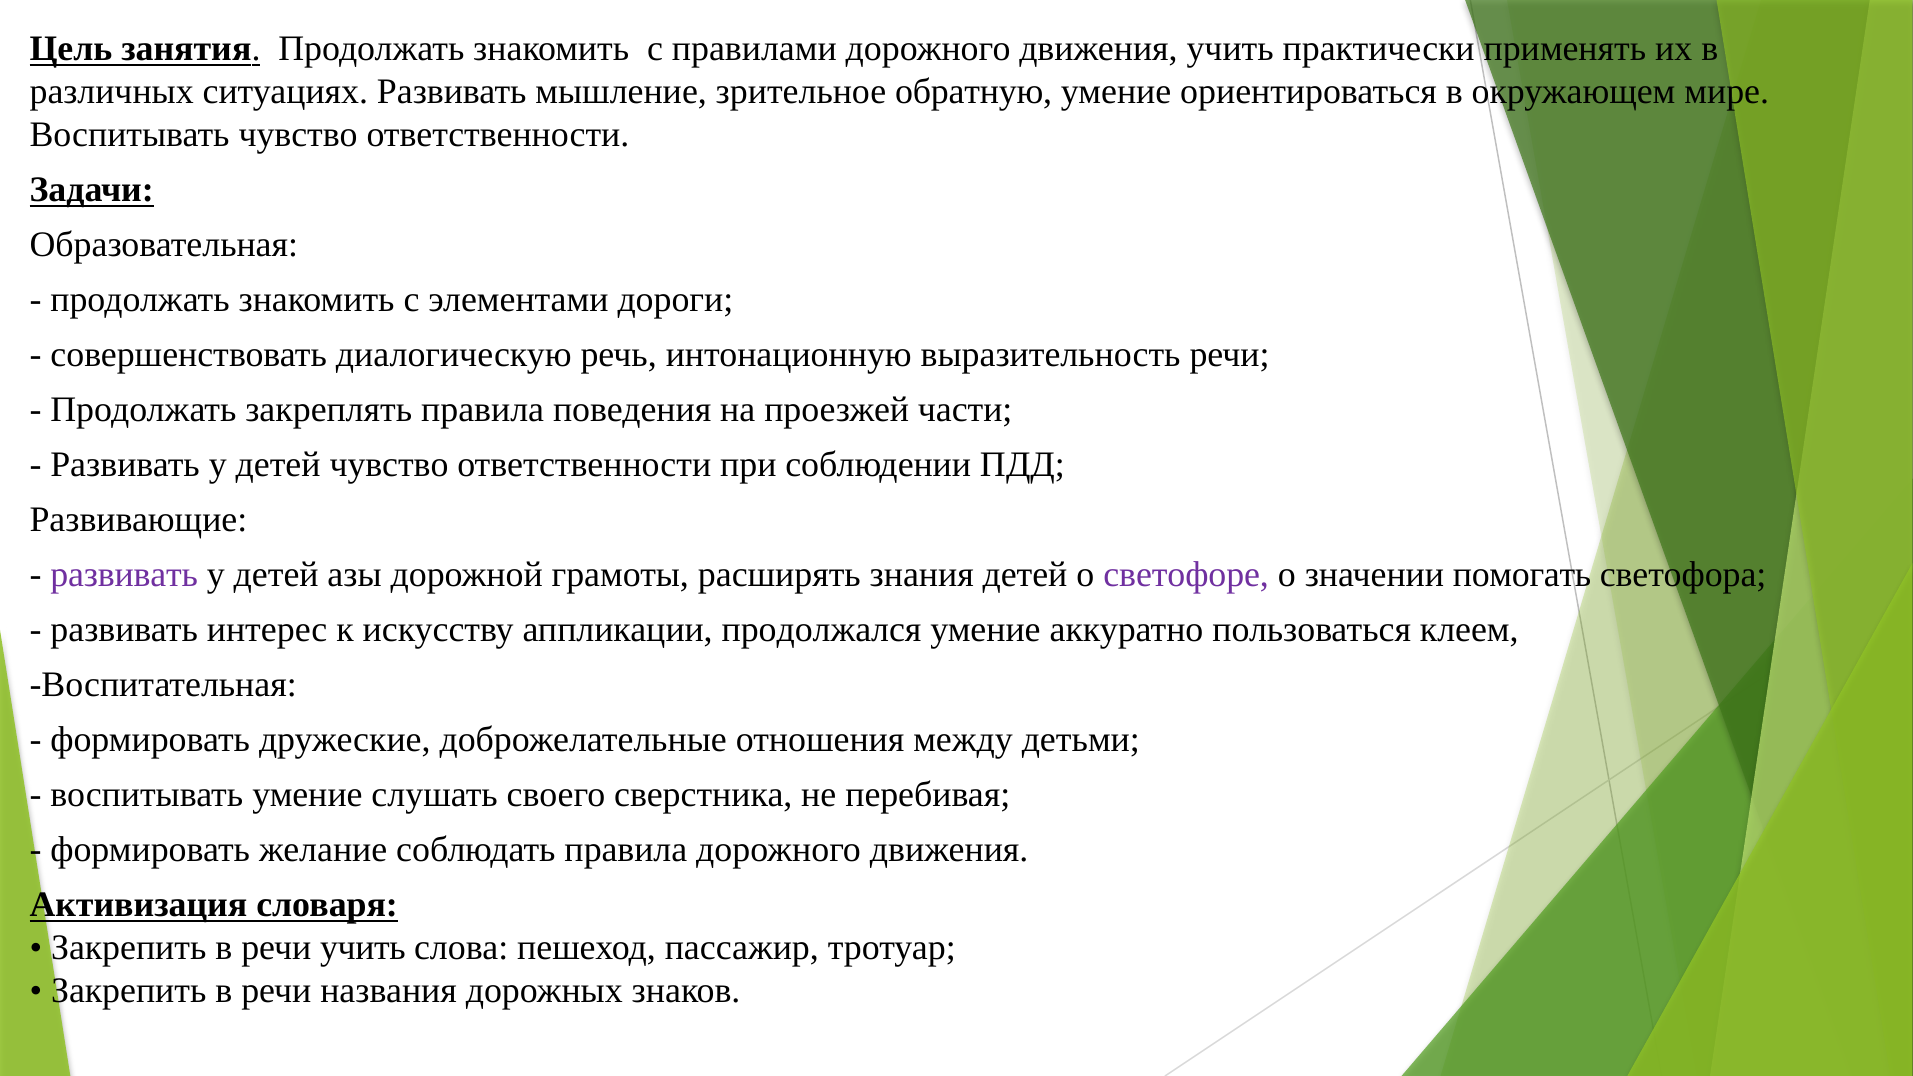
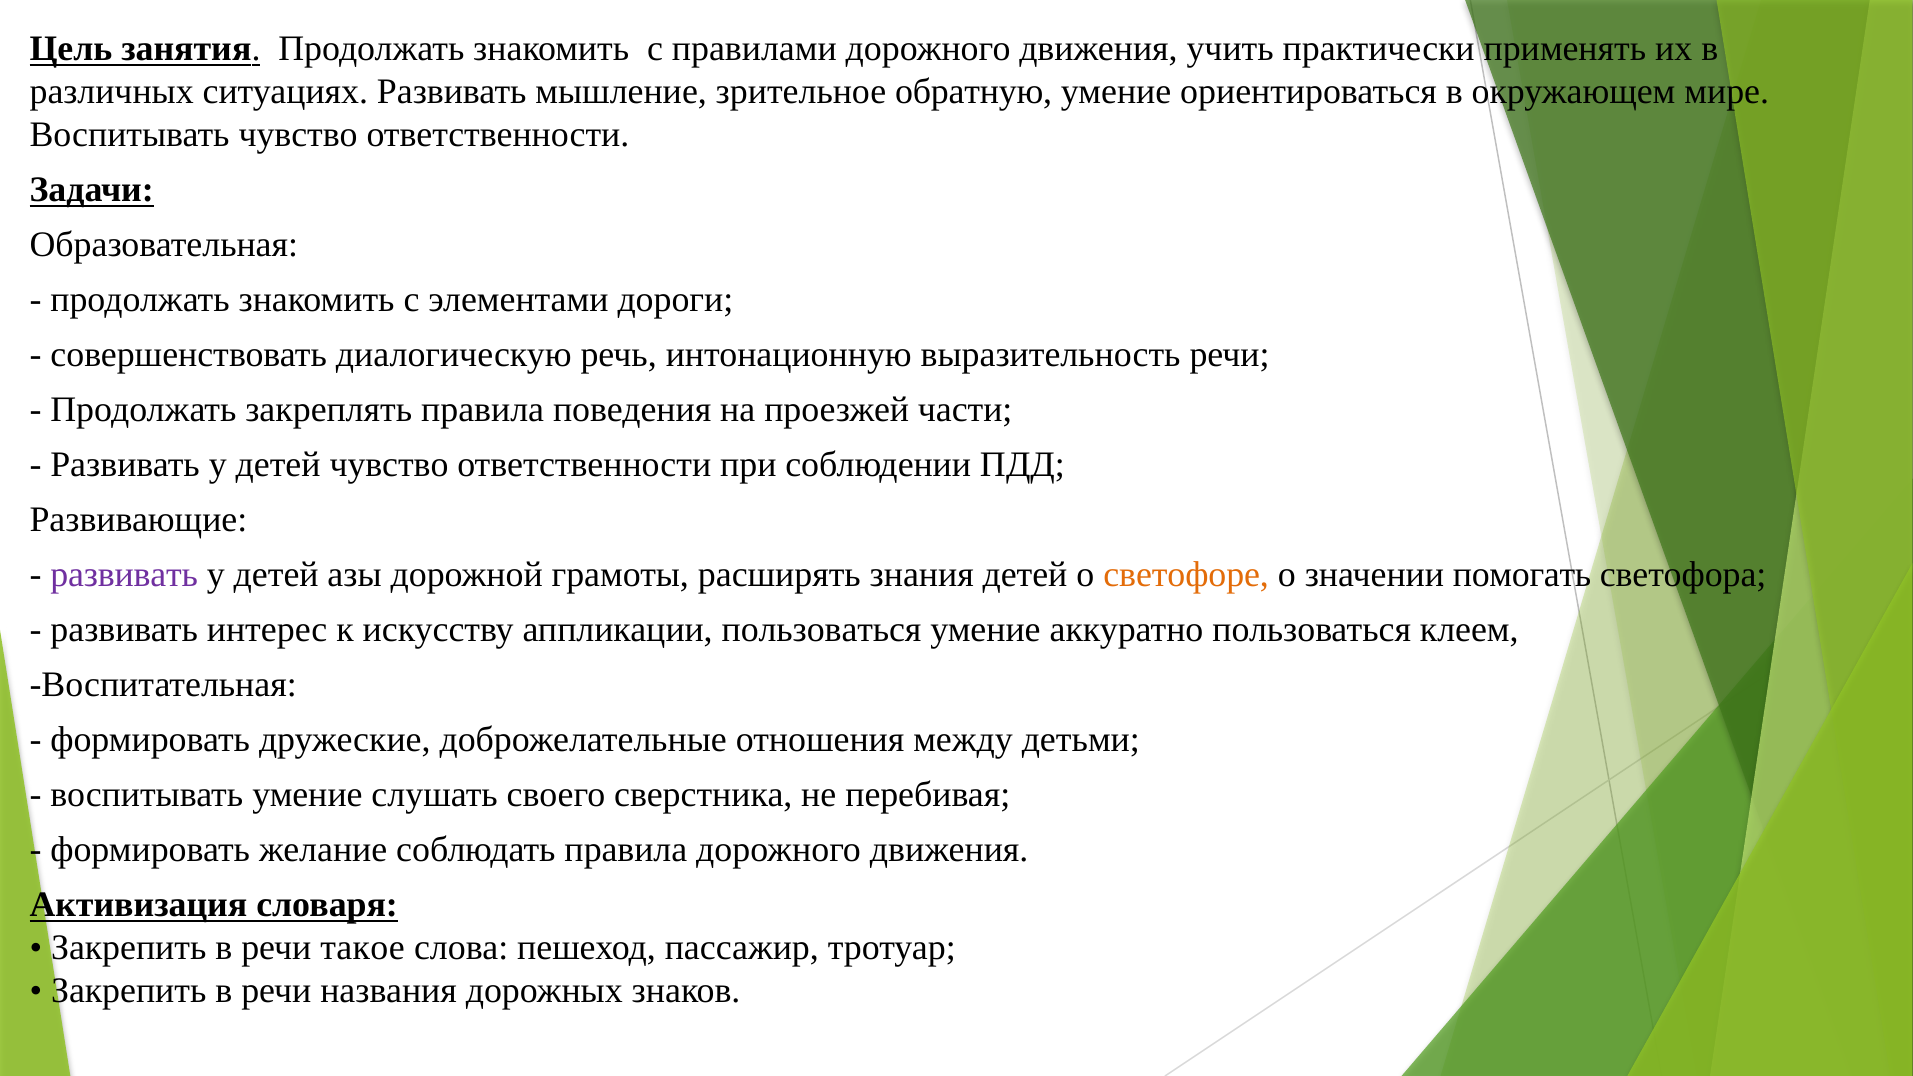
светофоре colour: purple -> orange
аппликации продолжался: продолжался -> пользоваться
речи учить: учить -> такое
